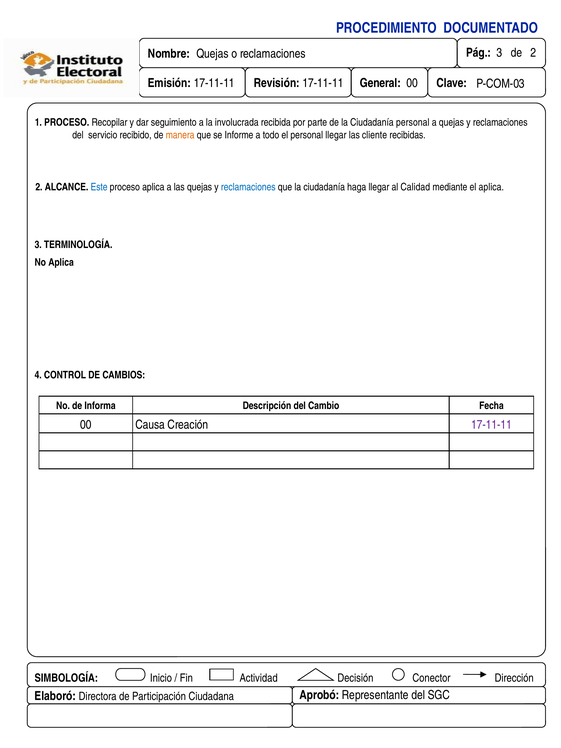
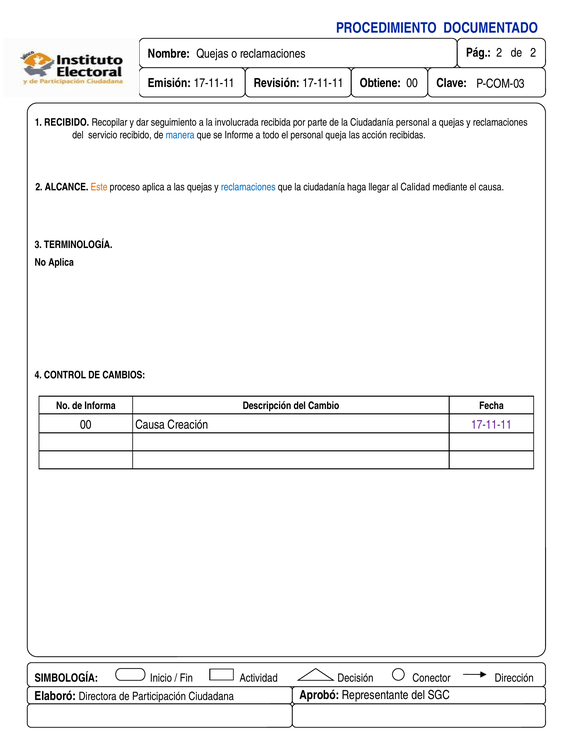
3 at (499, 53): 3 -> 2
General: General -> Obtiene
1 PROCESO: PROCESO -> RECIBIDO
manera colour: orange -> blue
personal llegar: llegar -> queja
cliente: cliente -> acción
Este colour: blue -> orange
el aplica: aplica -> causa
